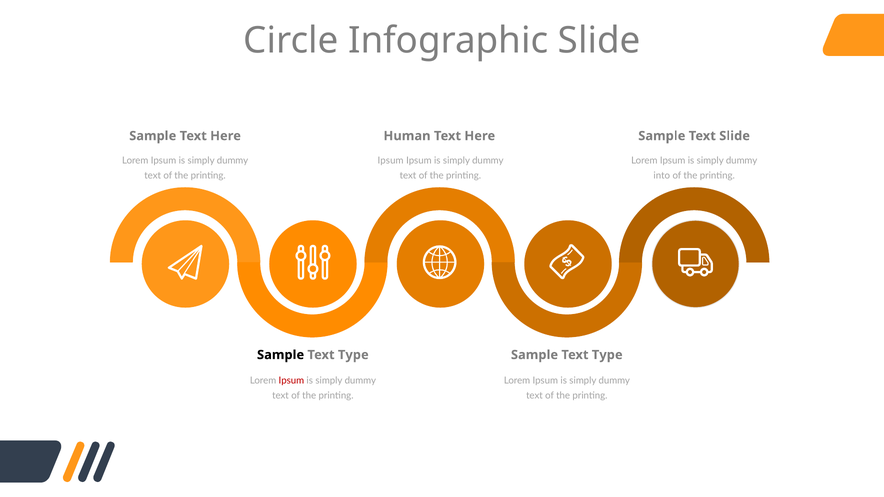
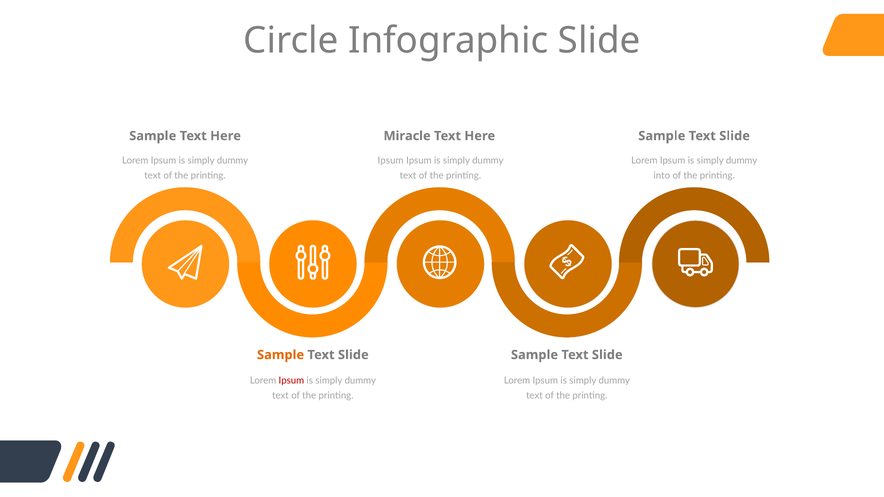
Human: Human -> Miracle
Sample at (281, 355) colour: black -> orange
Type at (353, 355): Type -> Slide
Type at (607, 355): Type -> Slide
